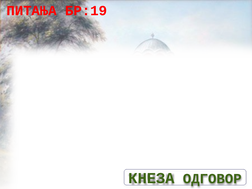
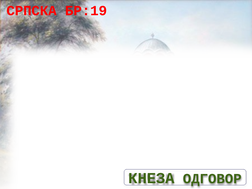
ПИТАЊА: ПИТАЊА -> СРПСКА
